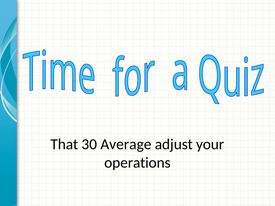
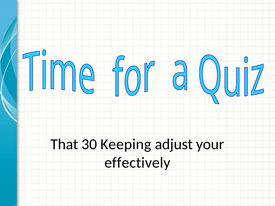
Average: Average -> Keeping
operations: operations -> effectively
